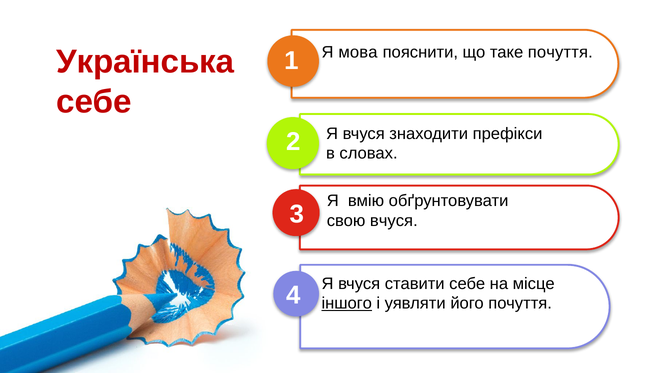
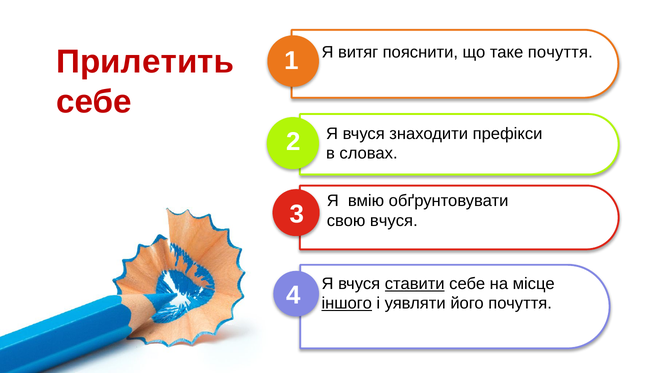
мова: мова -> витяг
Українська: Українська -> Прилетить
ставити underline: none -> present
